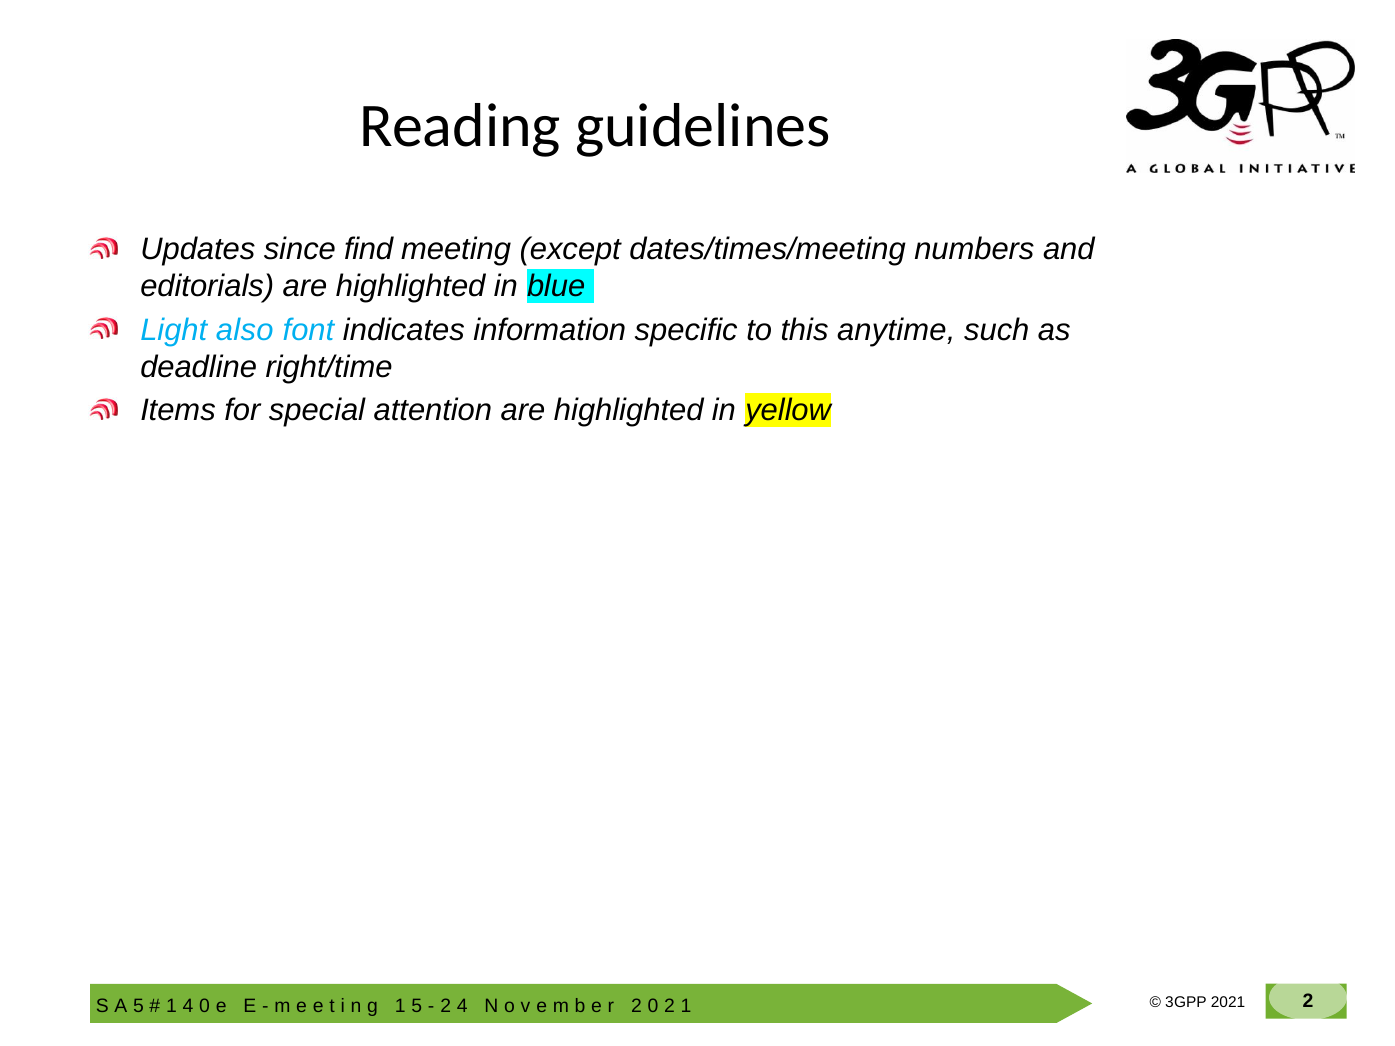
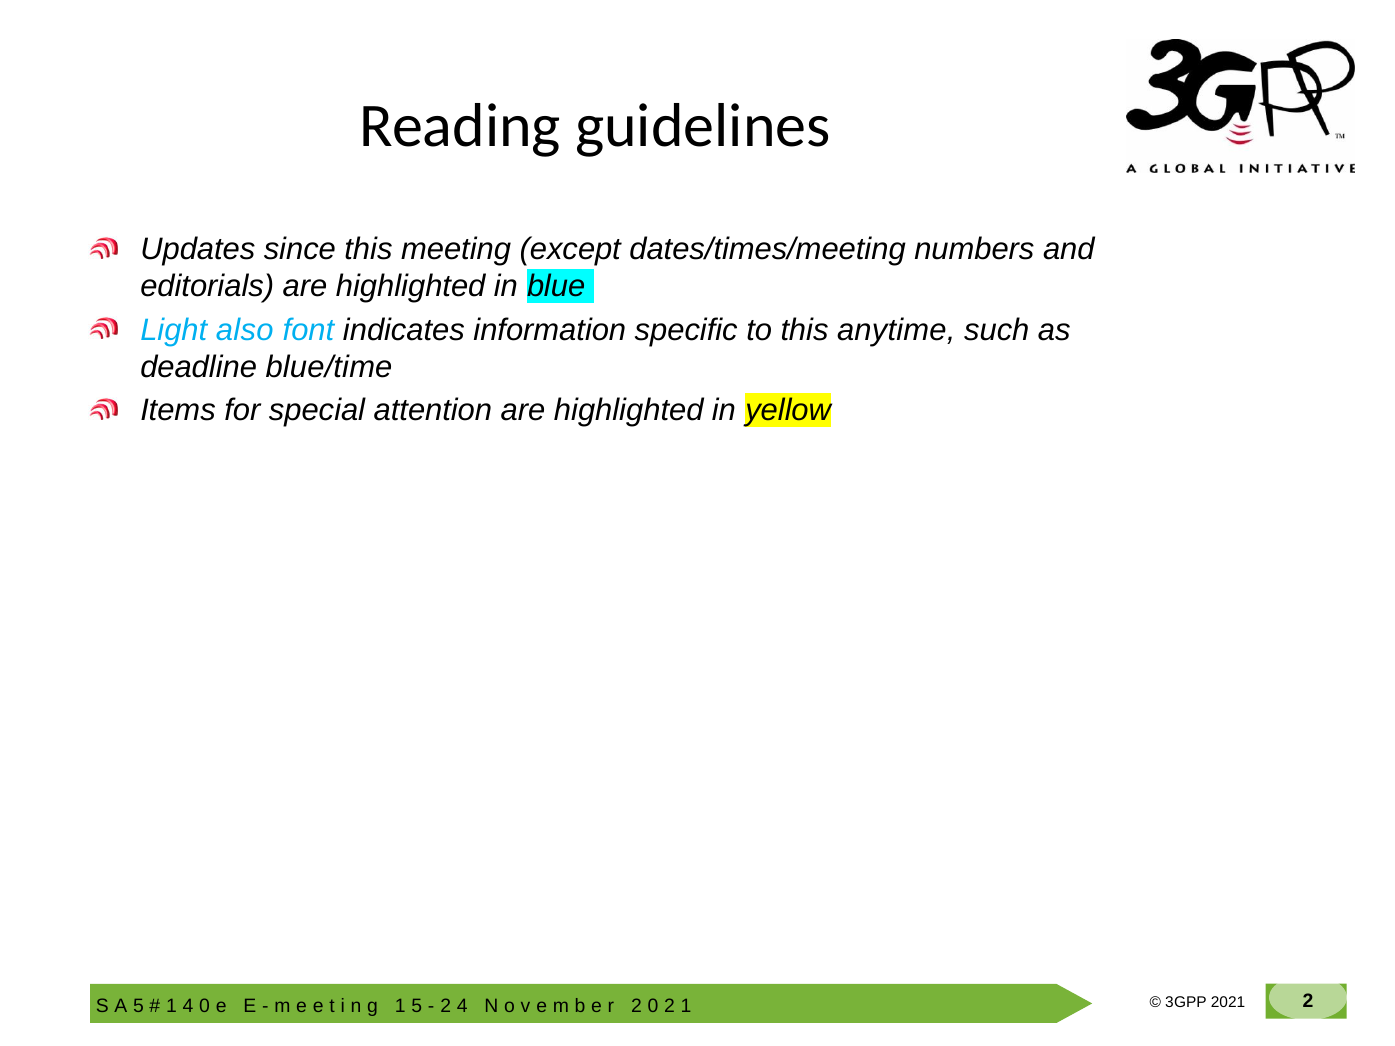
since find: find -> this
right/time: right/time -> blue/time
